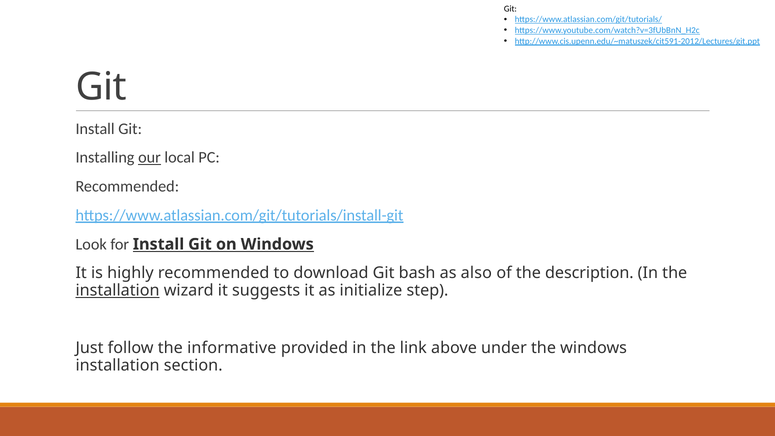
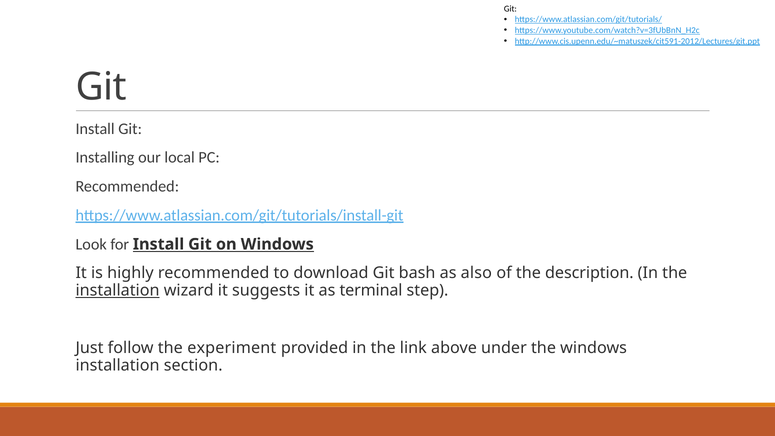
our underline: present -> none
initialize: initialize -> terminal
informative: informative -> experiment
